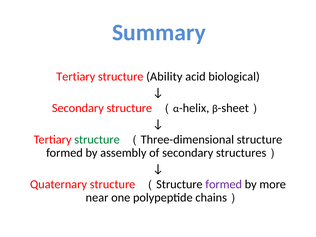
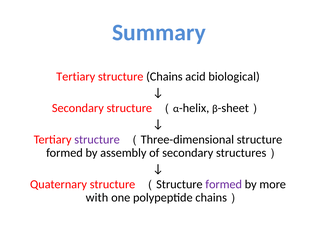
Ability: Ability -> Chains
structure at (97, 140) colour: green -> purple
near: near -> with
